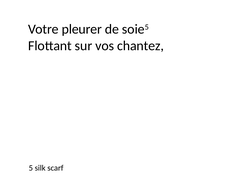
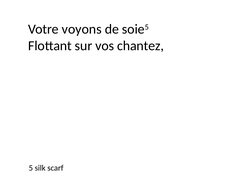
pleurer: pleurer -> voyons
